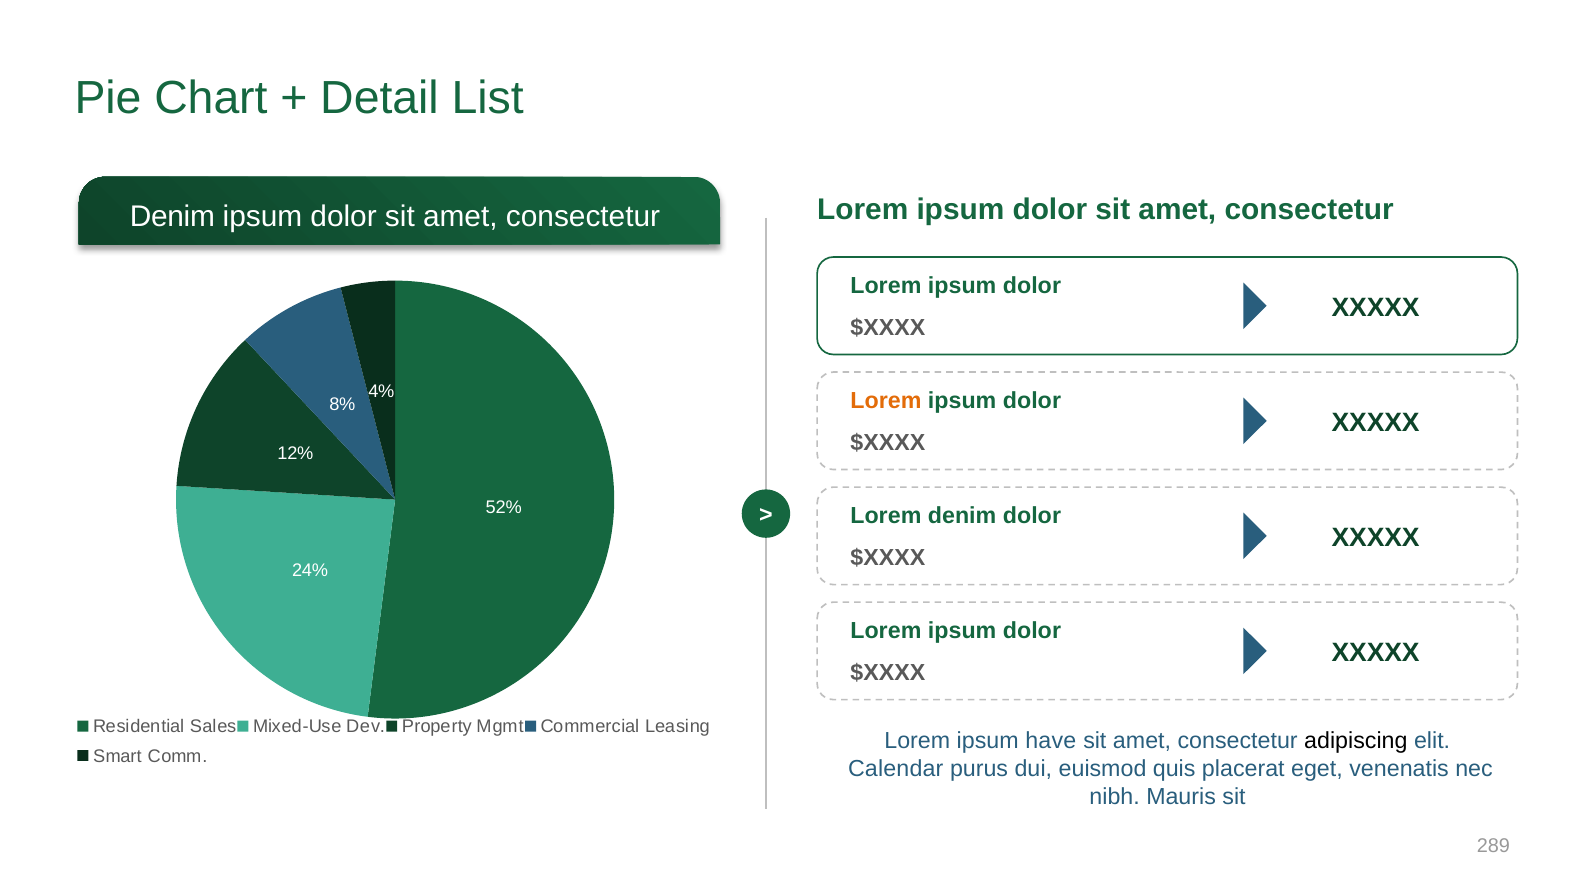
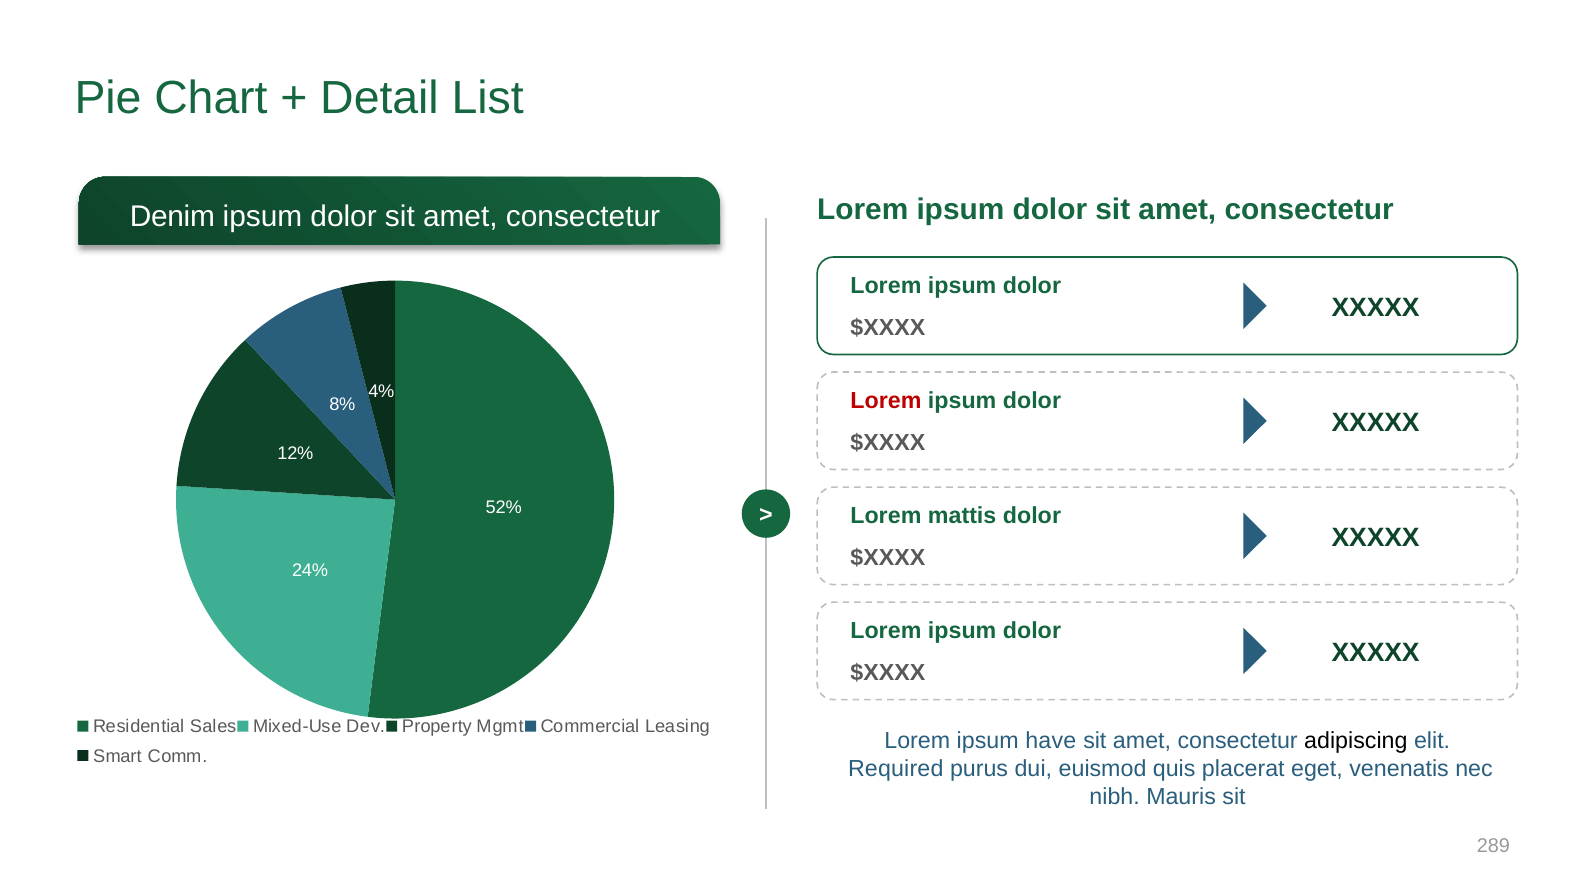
Lorem at (886, 401) colour: orange -> red
Lorem denim: denim -> mattis
Calendar: Calendar -> Required
